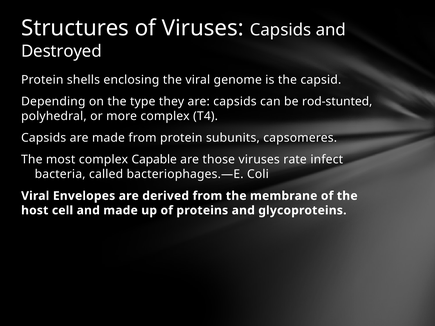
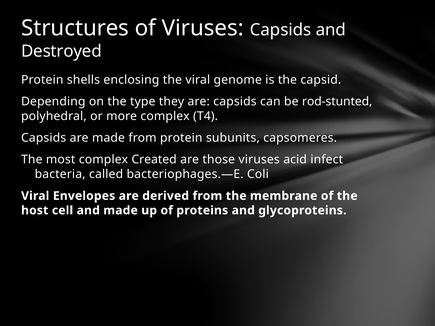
Capable: Capable -> Created
rate: rate -> acid
